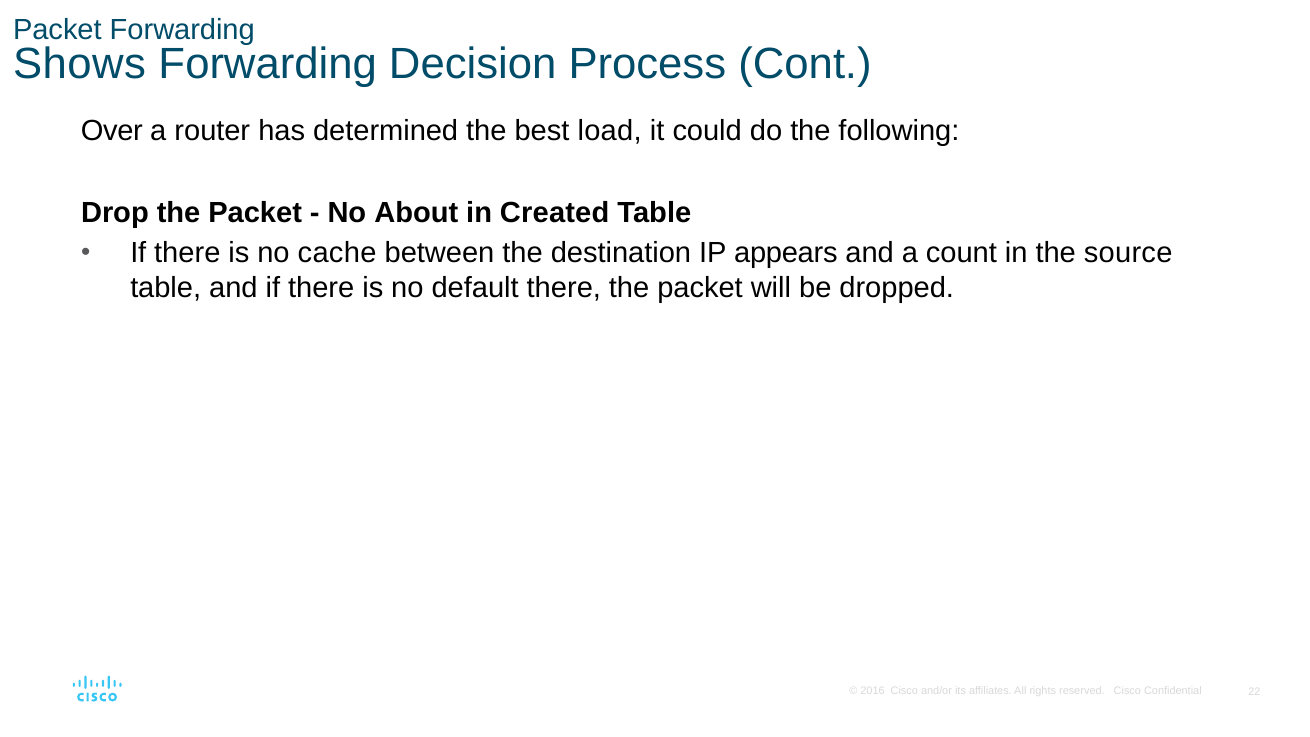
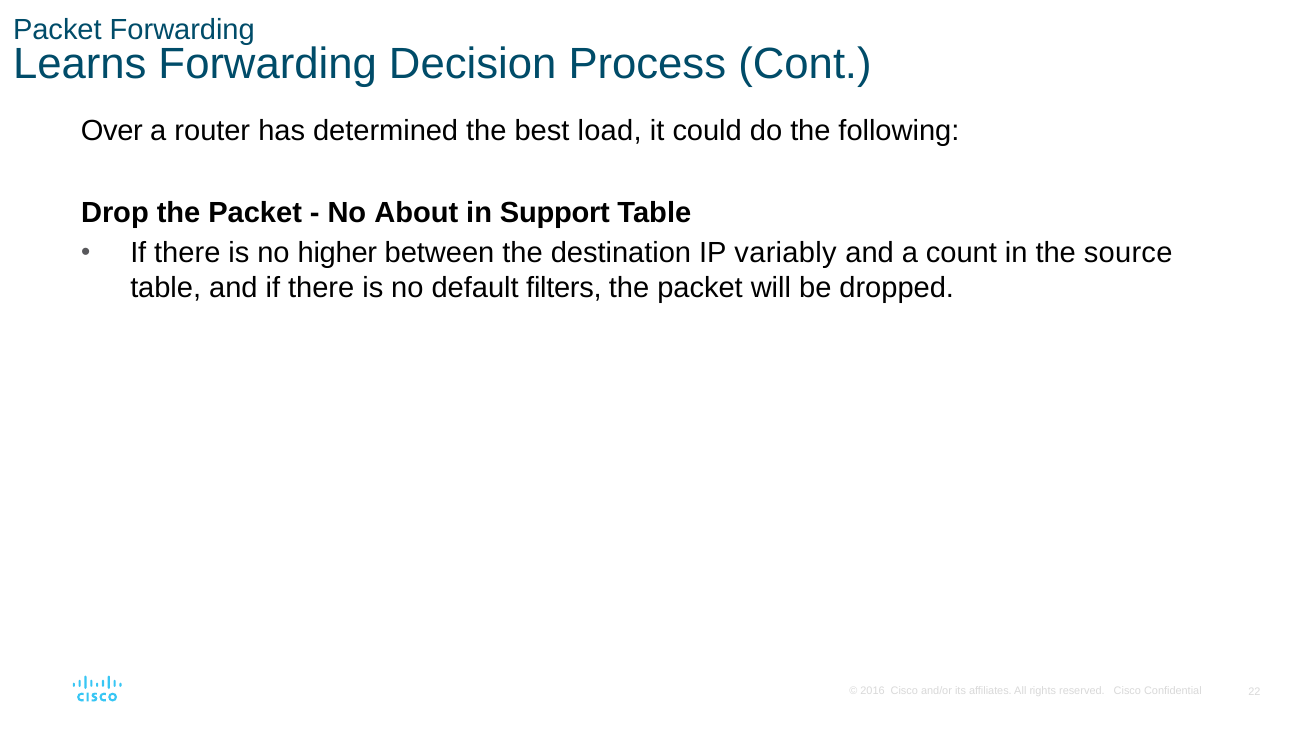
Shows: Shows -> Learns
Created: Created -> Support
cache: cache -> higher
appears: appears -> variably
default there: there -> filters
